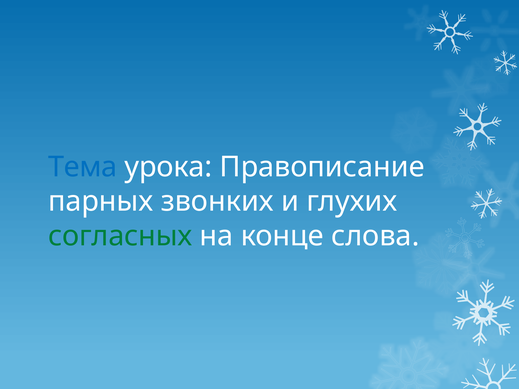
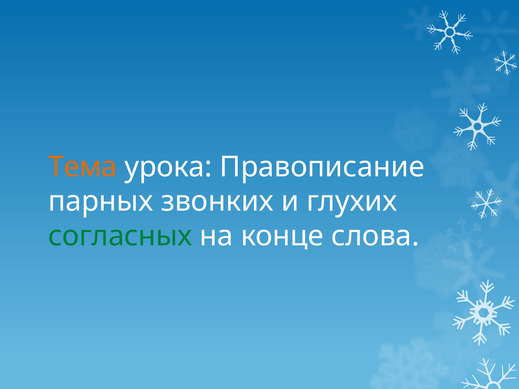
Тема colour: blue -> orange
